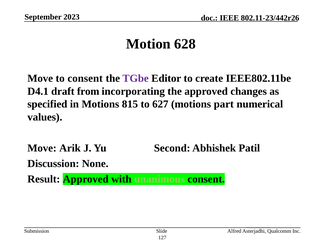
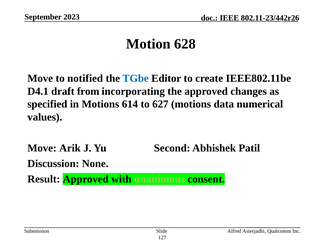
to consent: consent -> notified
TGbe colour: purple -> blue
815: 815 -> 614
part: part -> data
